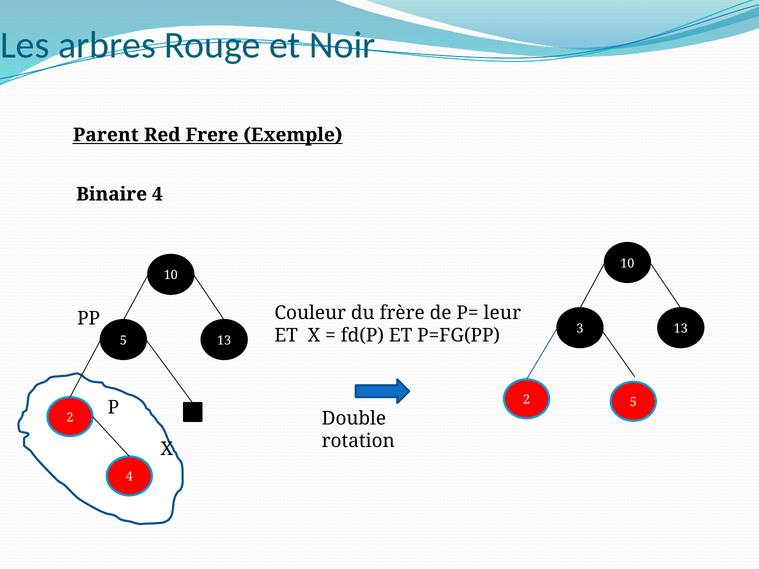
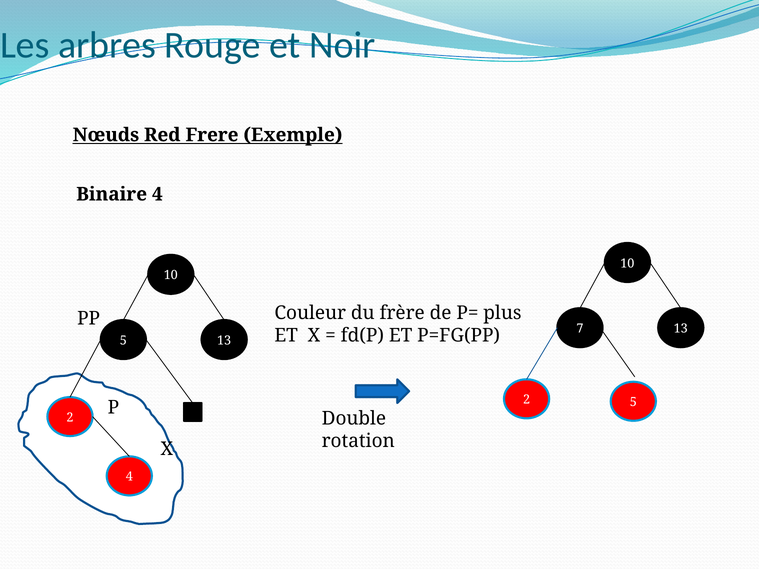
Parent: Parent -> Nœuds
leur: leur -> plus
3: 3 -> 7
